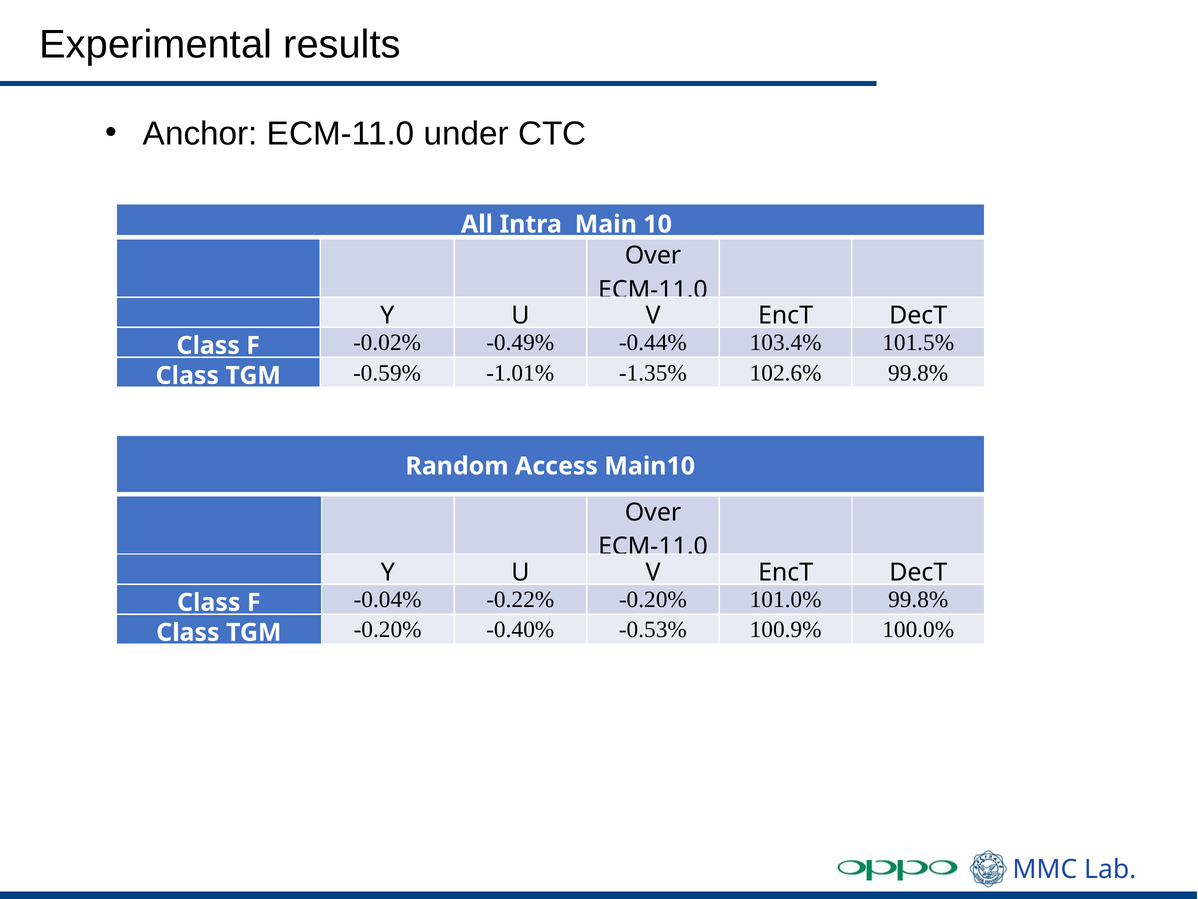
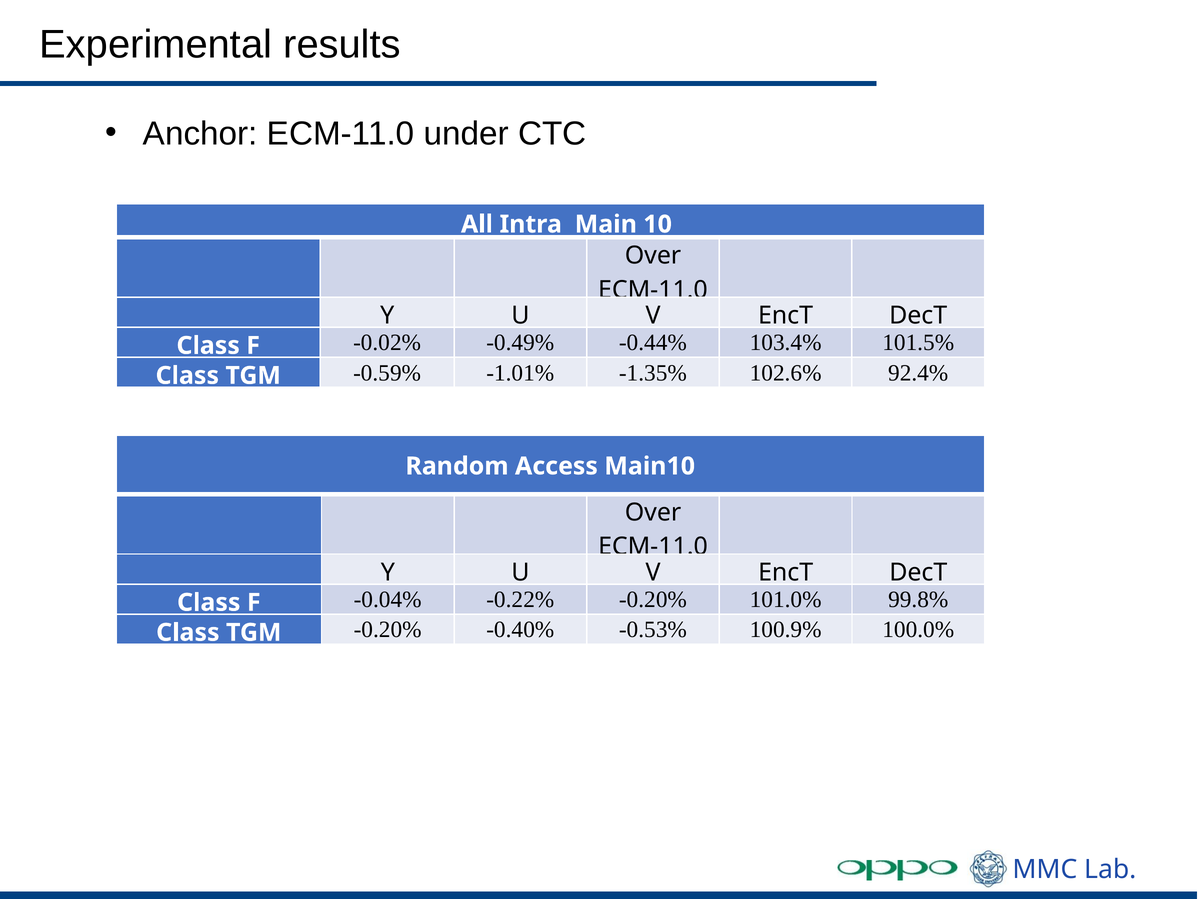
102.6% 99.8%: 99.8% -> 92.4%
